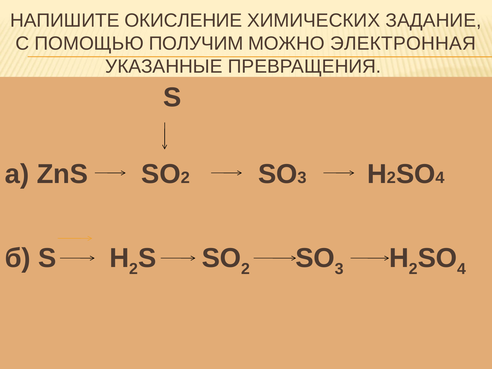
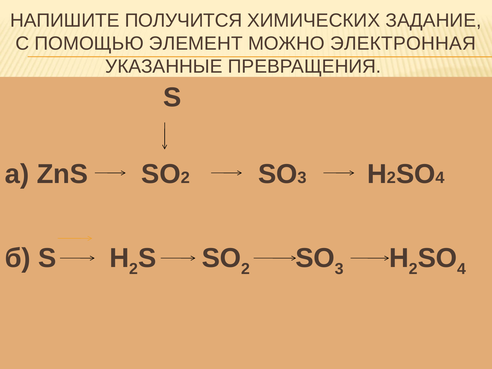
ОКИСЛЕНИЕ: ОКИСЛЕНИЕ -> ПОЛУЧИТСЯ
ПОЛУЧИМ: ПОЛУЧИМ -> ЭЛЕМЕНТ
